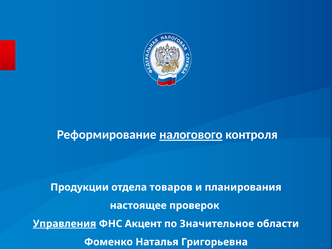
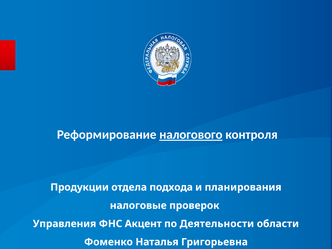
товаров: товаров -> подхода
настоящее: настоящее -> налоговые
Управления underline: present -> none
Значительное: Значительное -> Деятельности
